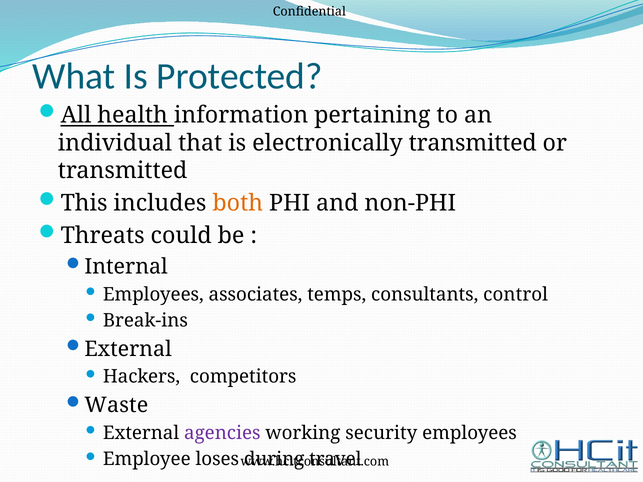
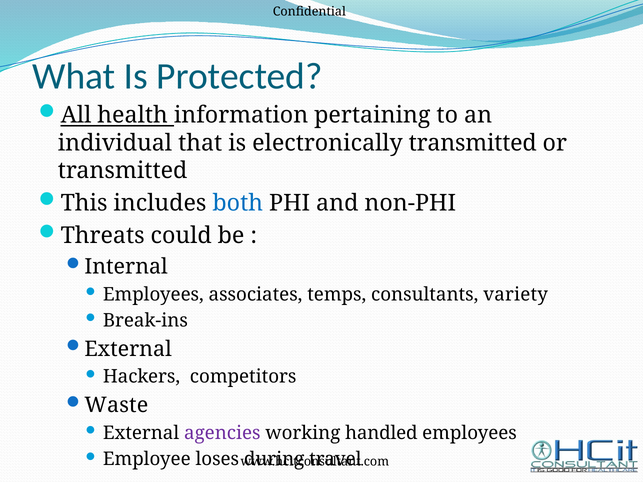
both colour: orange -> blue
control: control -> variety
security: security -> handled
